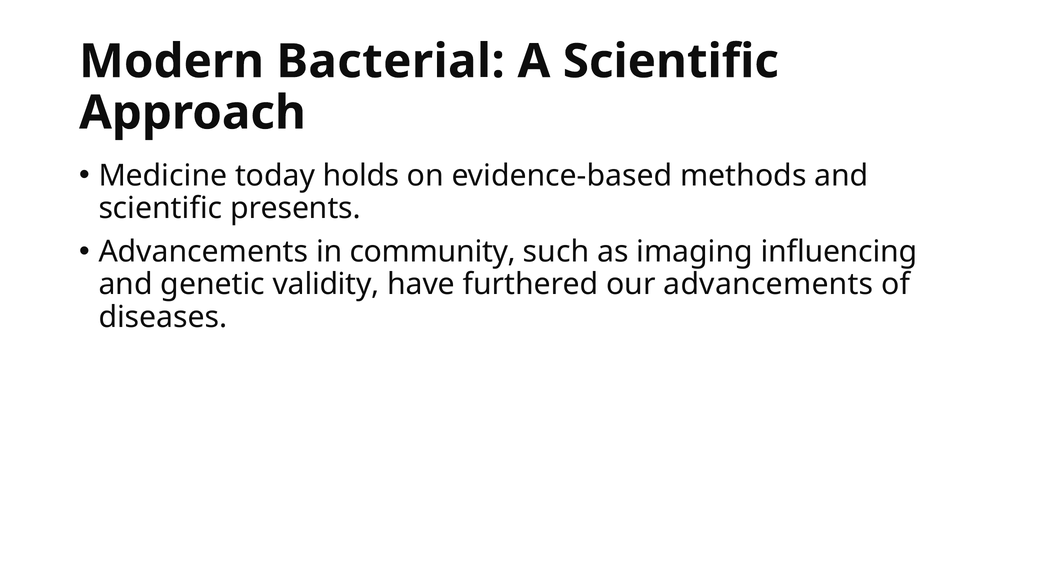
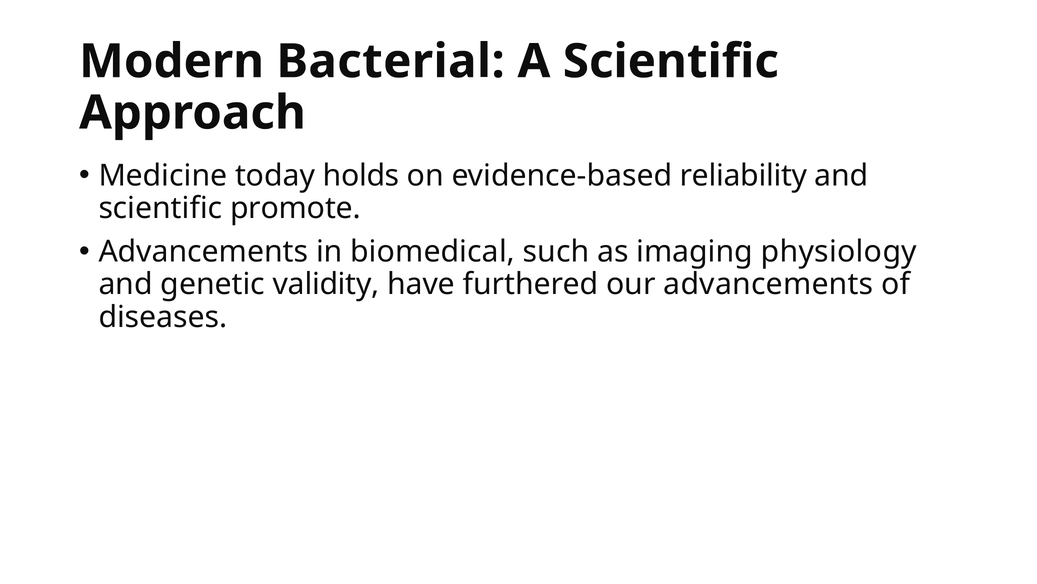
methods: methods -> reliability
presents: presents -> promote
community: community -> biomedical
influencing: influencing -> physiology
